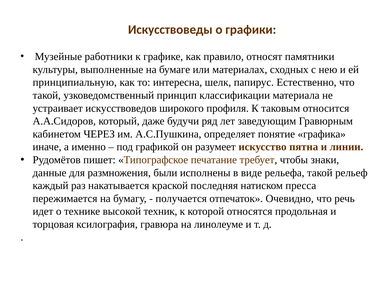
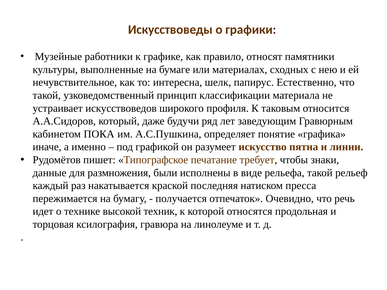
принципиальную: принципиальную -> нечувствительное
ЧЕРЕЗ: ЧЕРЕЗ -> ПОКА
